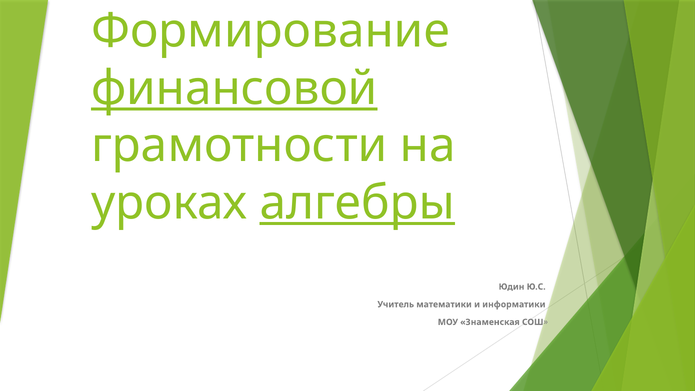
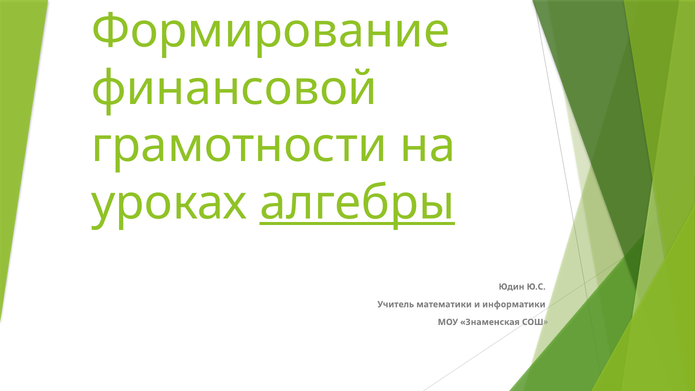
финансовой underline: present -> none
